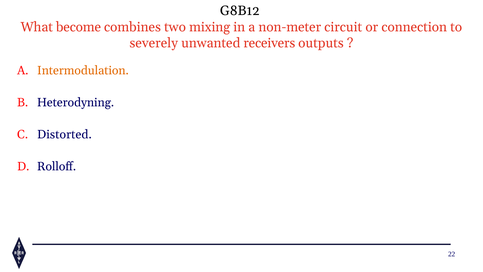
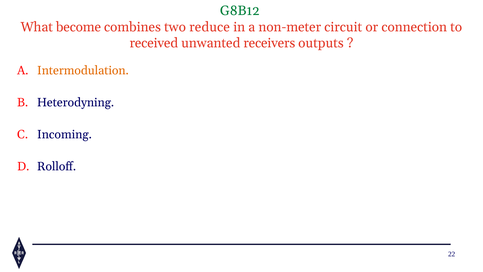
G8B12 colour: black -> green
mixing: mixing -> reduce
severely: severely -> received
Distorted: Distorted -> Incoming
